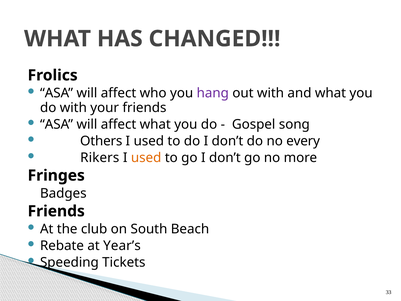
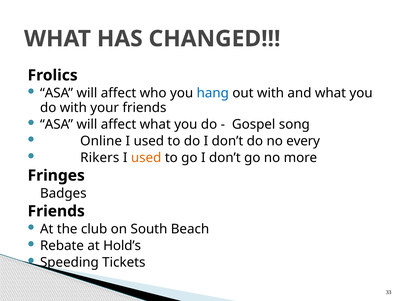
hang colour: purple -> blue
Others: Others -> Online
Year’s: Year’s -> Hold’s
